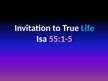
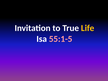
Life colour: light blue -> yellow
